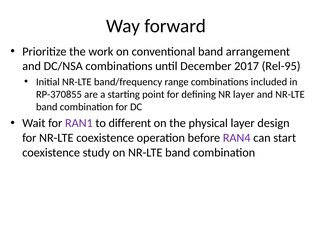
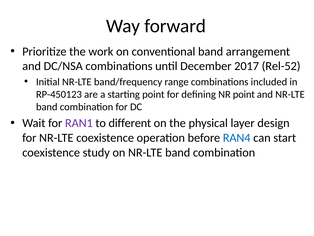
Rel-95: Rel-95 -> Rel-52
RP-370855: RP-370855 -> RP-450123
NR layer: layer -> point
RAN4 colour: purple -> blue
